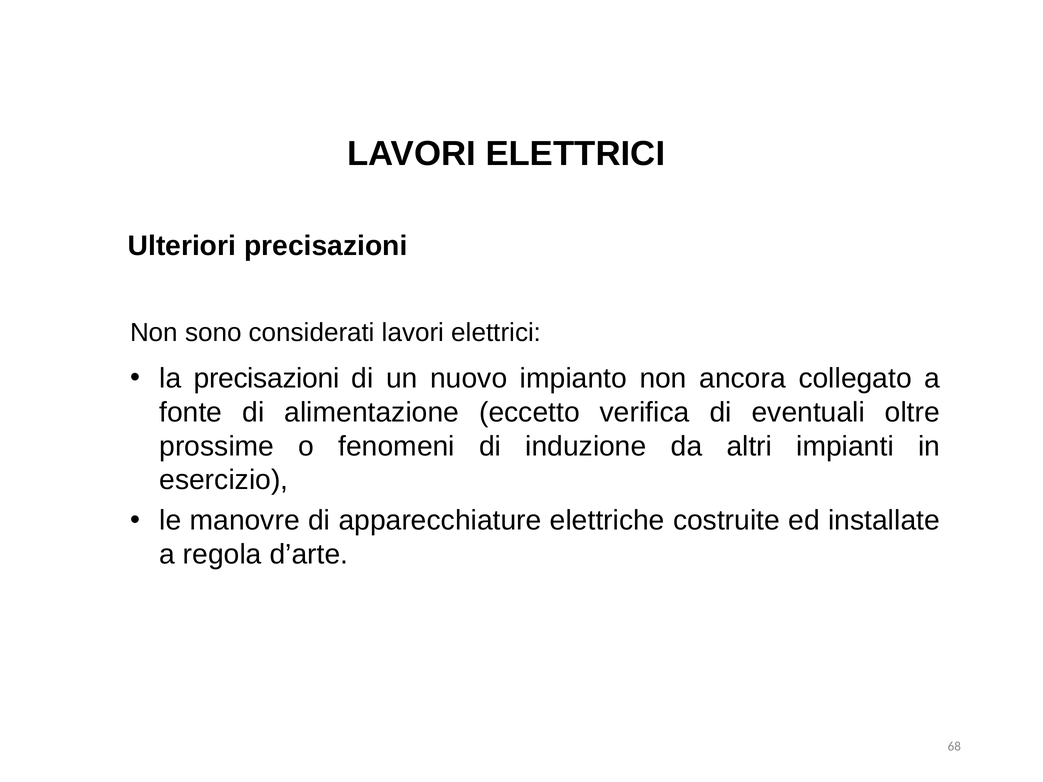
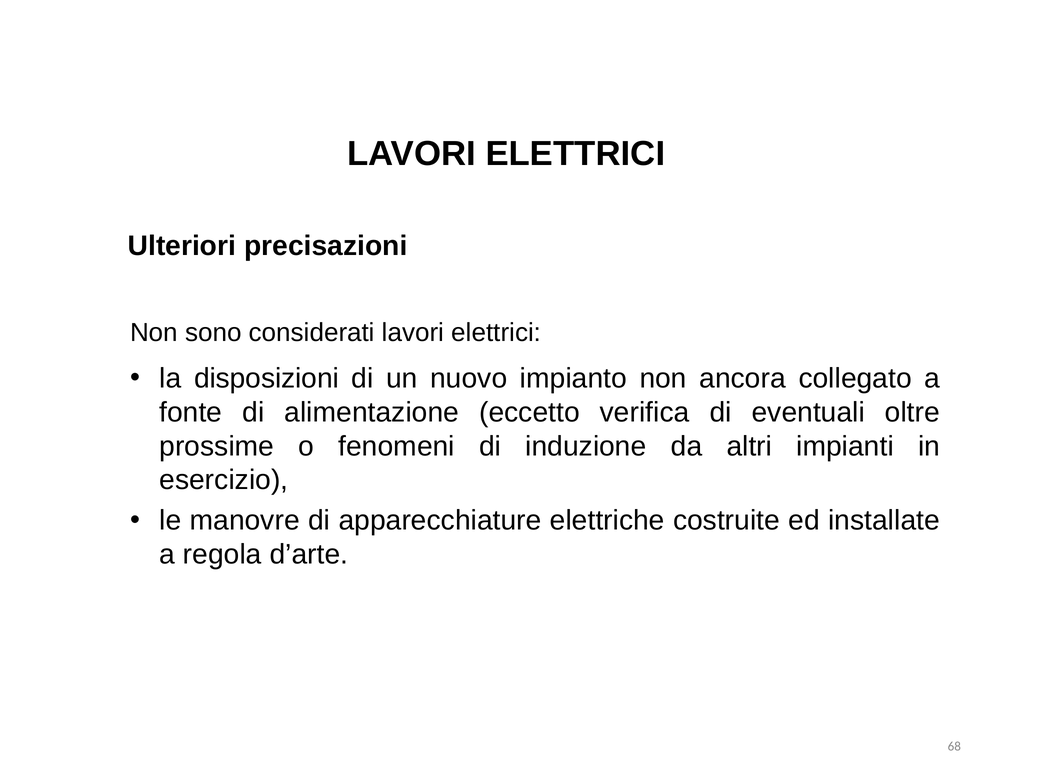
la precisazioni: precisazioni -> disposizioni
